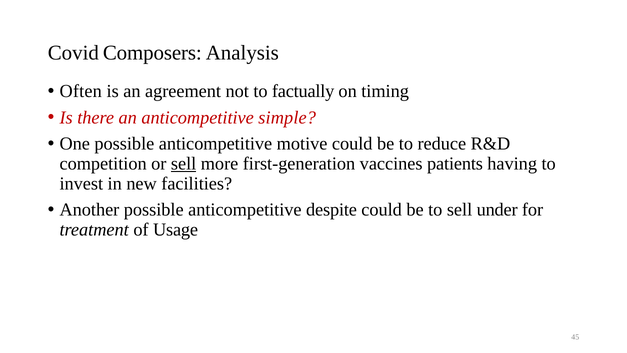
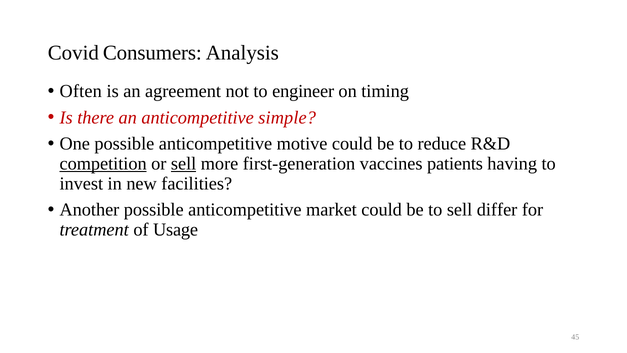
Composers: Composers -> Consumers
factually: factually -> engineer
competition underline: none -> present
despite: despite -> market
under: under -> differ
